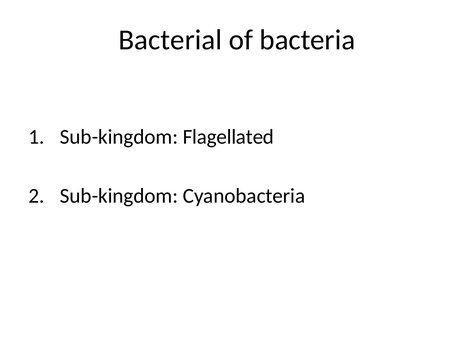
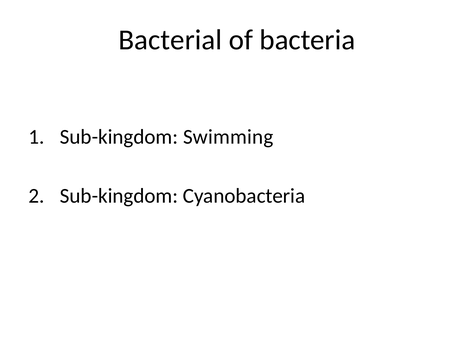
Flagellated: Flagellated -> Swimming
